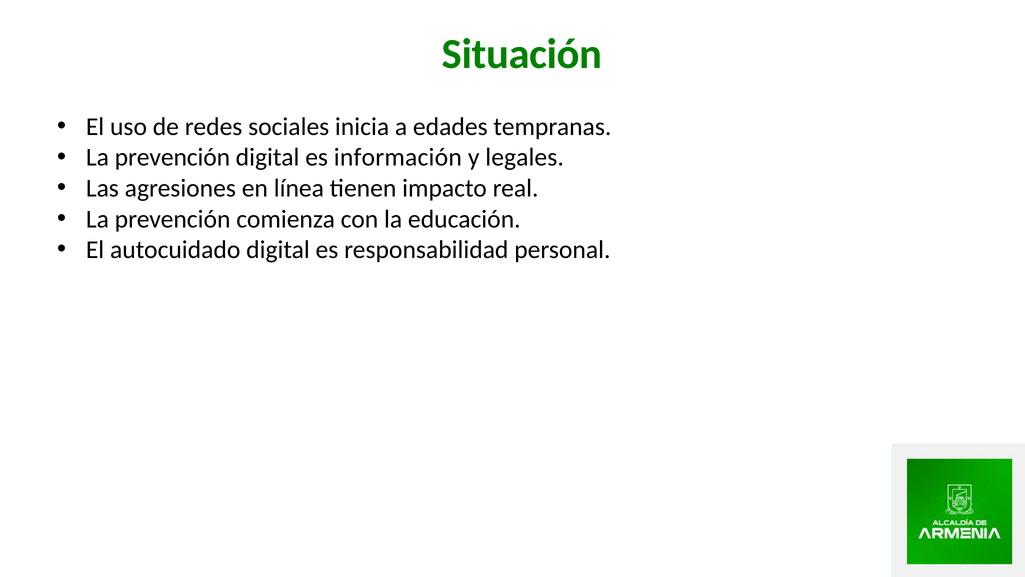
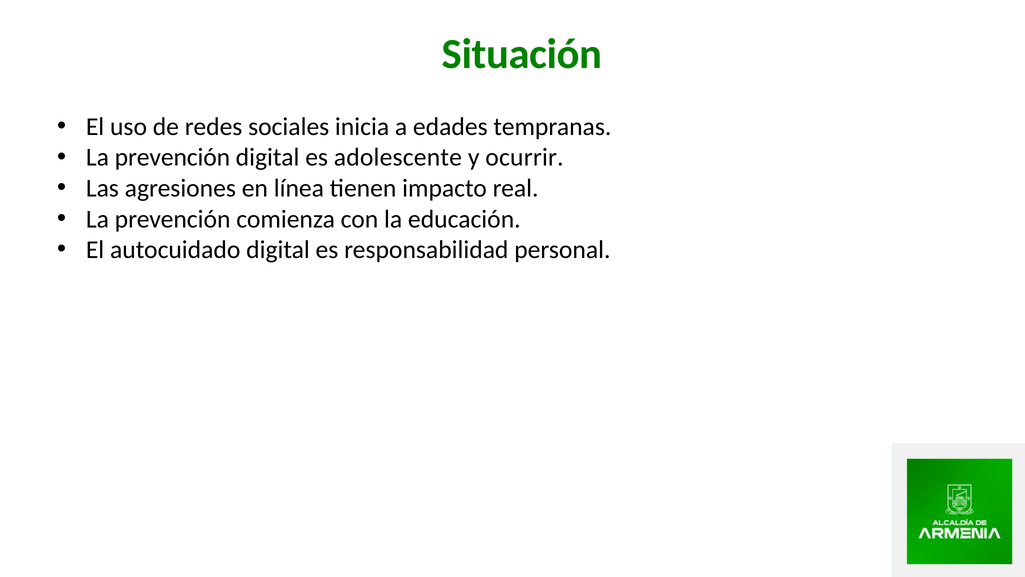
información: información -> adolescente
legales: legales -> ocurrir
